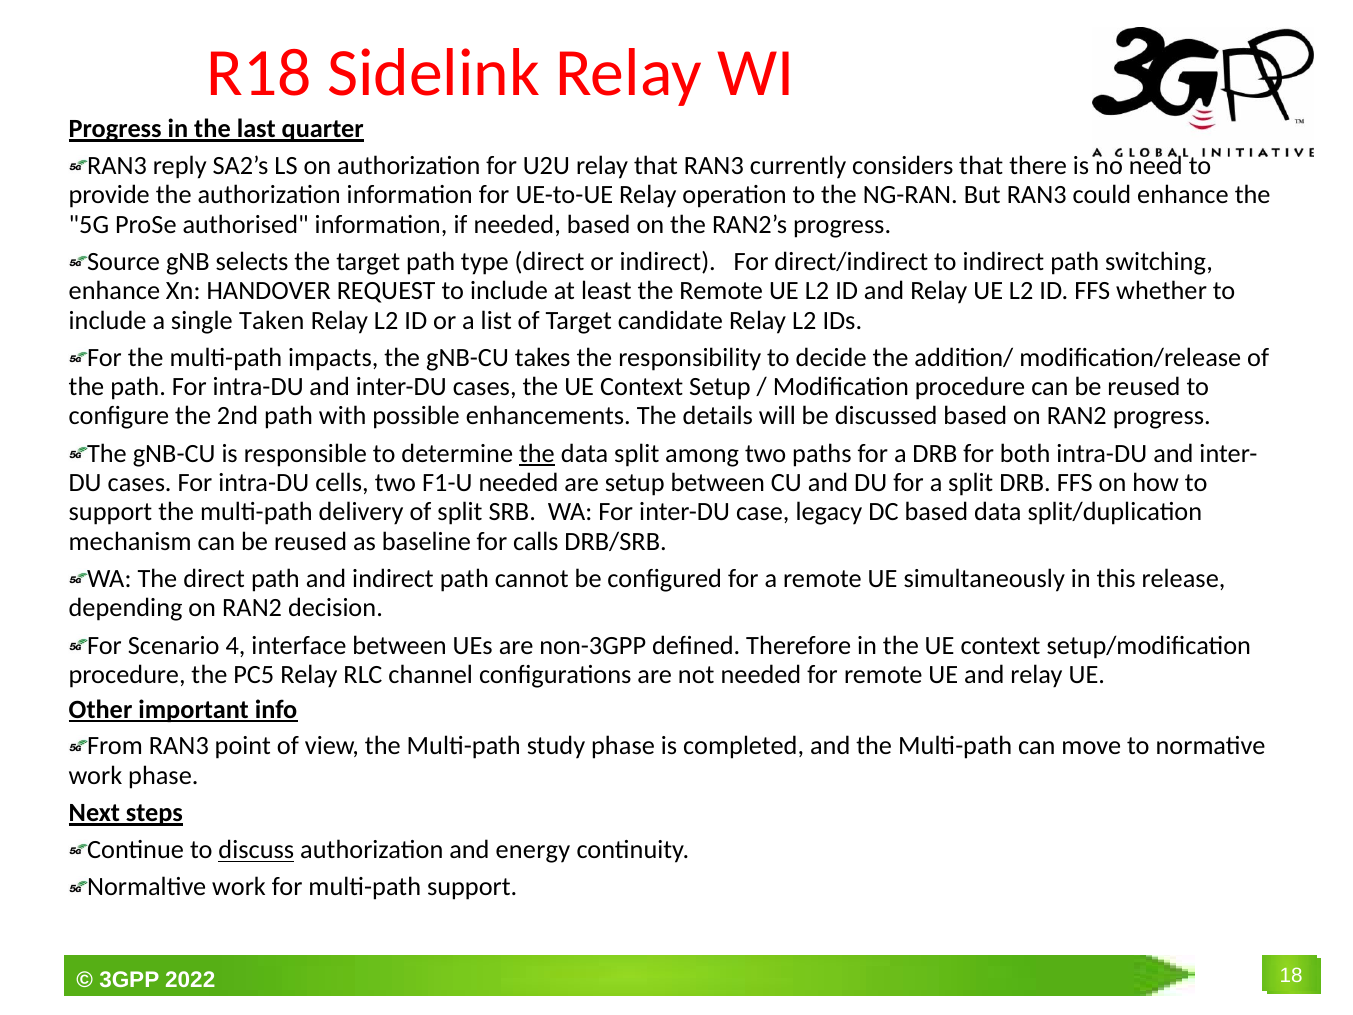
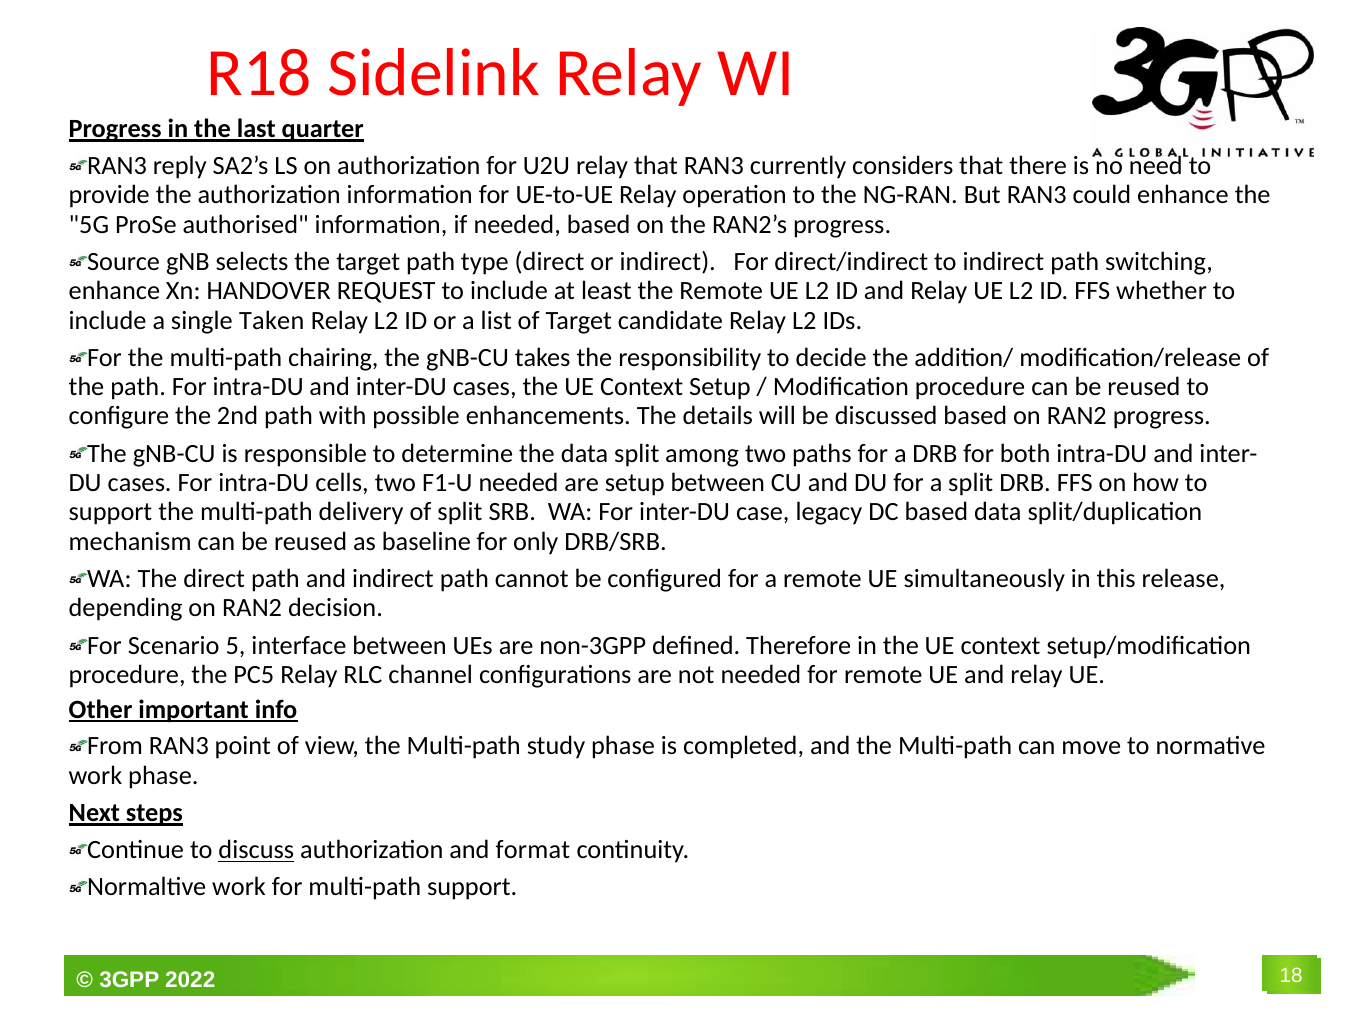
impacts: impacts -> chairing
the at (537, 453) underline: present -> none
calls: calls -> only
4: 4 -> 5
energy: energy -> format
